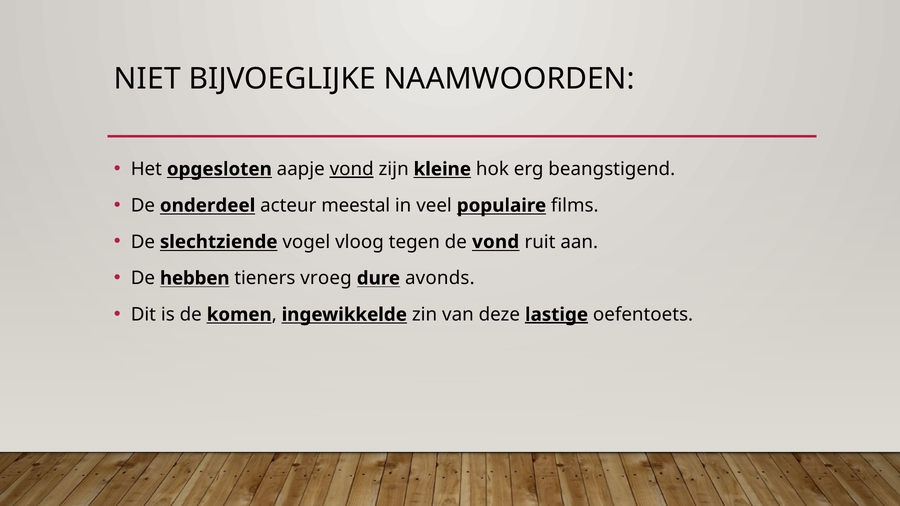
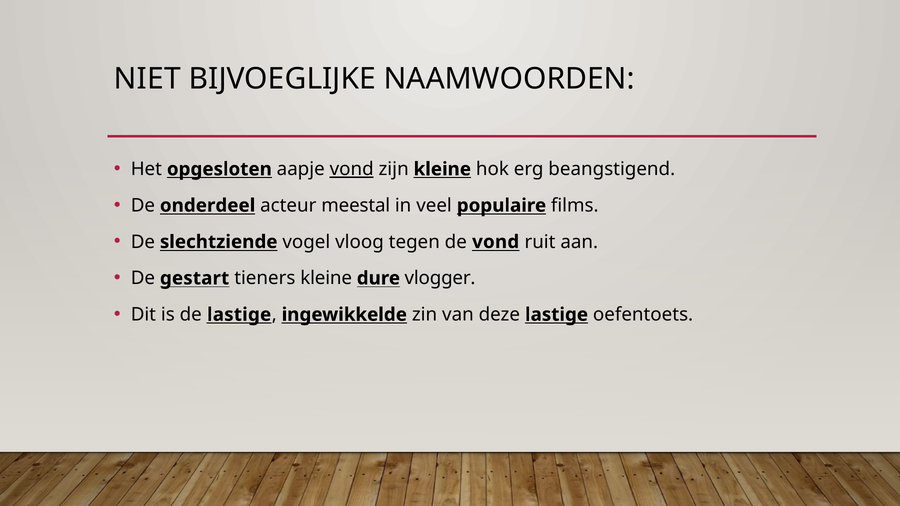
hebben: hebben -> gestart
tieners vroeg: vroeg -> kleine
avonds: avonds -> vlogger
de komen: komen -> lastige
lastige at (557, 315) underline: present -> none
